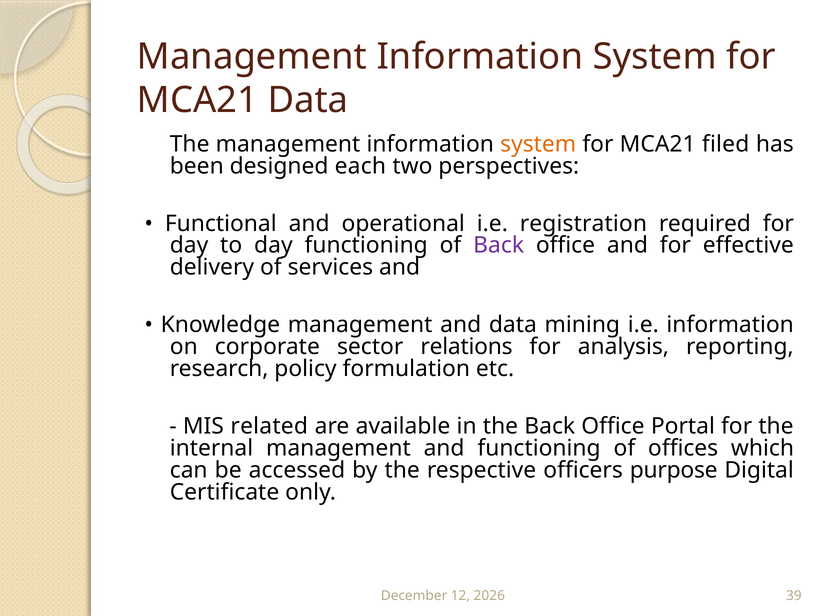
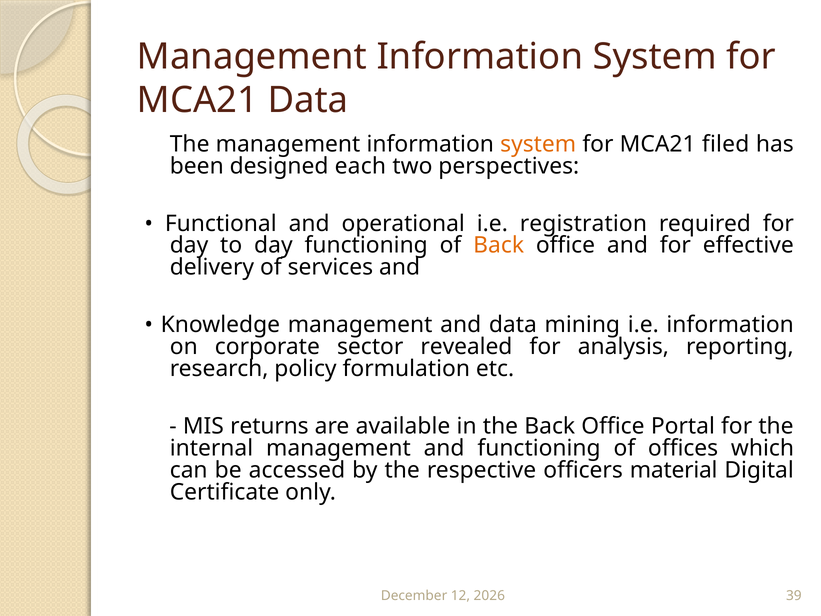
Back at (499, 245) colour: purple -> orange
relations: relations -> revealed
related: related -> returns
purpose: purpose -> material
